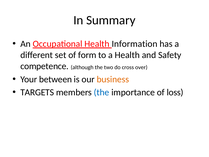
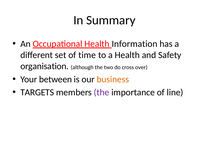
form: form -> time
competence: competence -> organisation
the at (102, 92) colour: blue -> purple
loss: loss -> line
